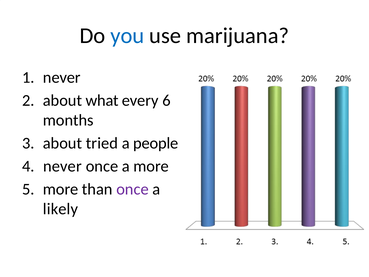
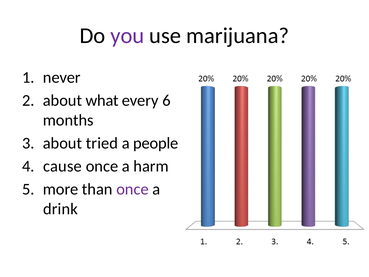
you colour: blue -> purple
never at (62, 166): never -> cause
a more: more -> harm
likely: likely -> drink
